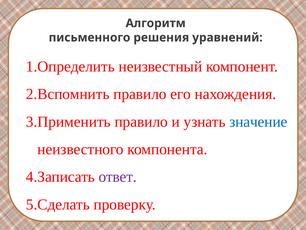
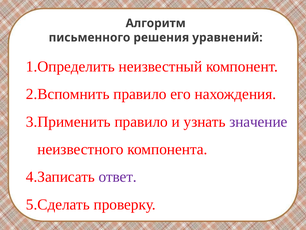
значение colour: blue -> purple
